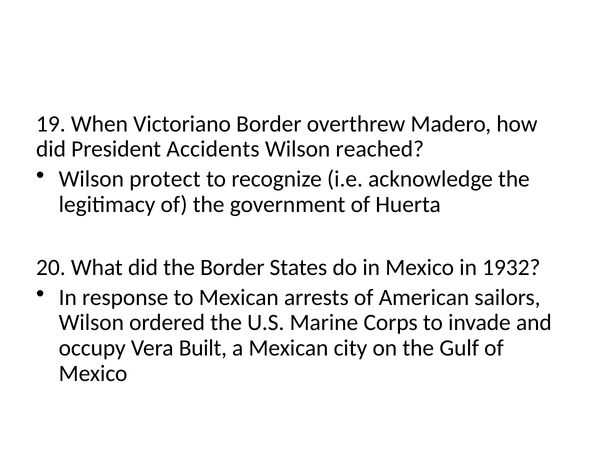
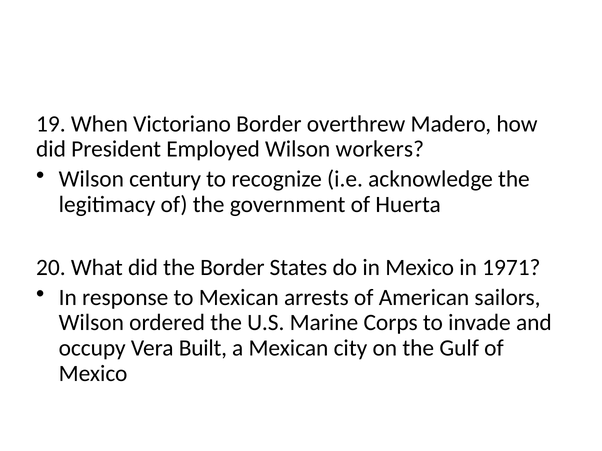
Accidents: Accidents -> Employed
reached: reached -> workers
protect: protect -> century
1932: 1932 -> 1971
